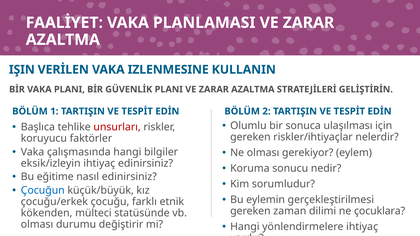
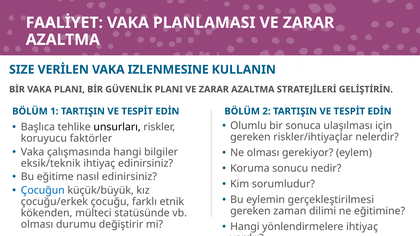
IŞIN: IŞIN -> SIZE
unsurları colour: red -> black
eksik/izleyin: eksik/izleyin -> eksik/teknik
çocuklara: çocuklara -> eğitimine
